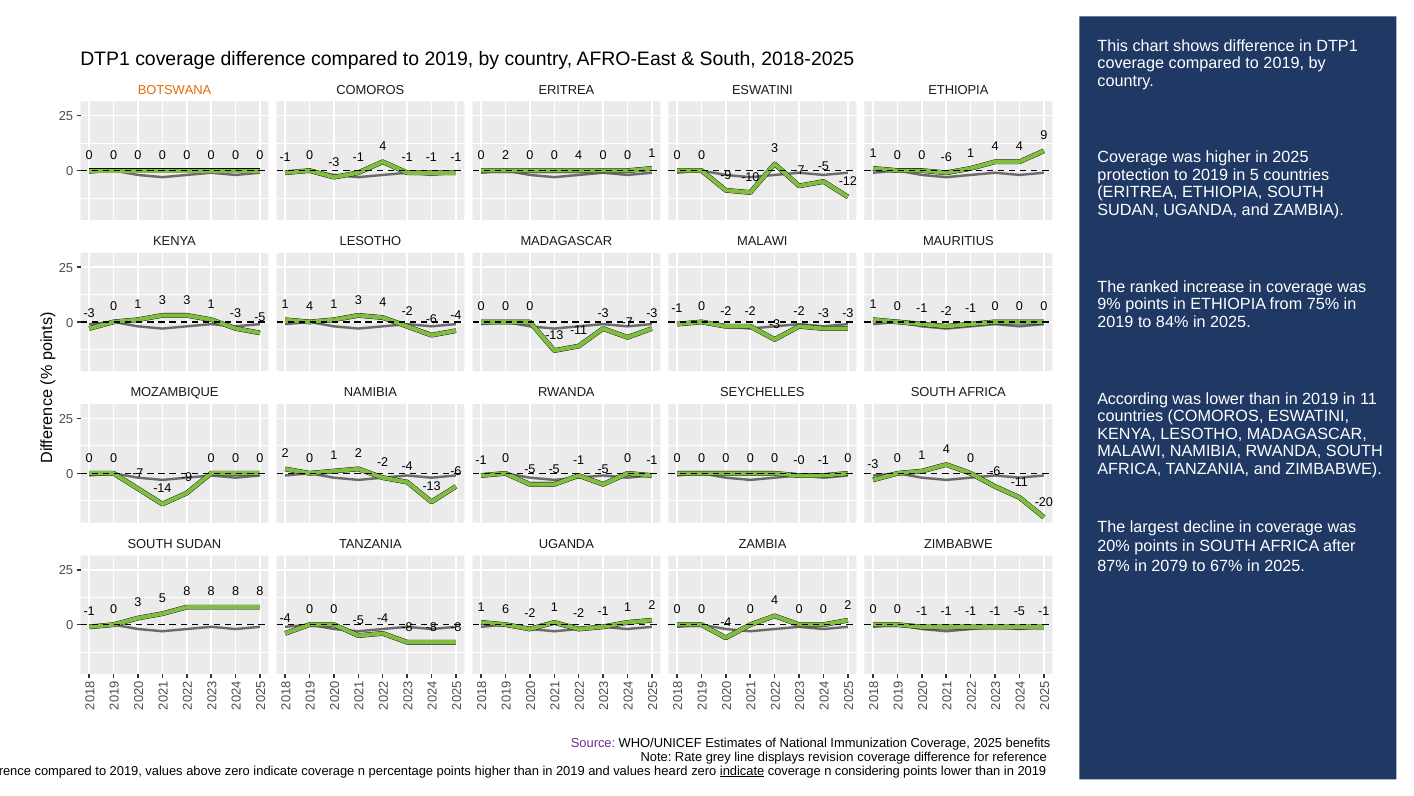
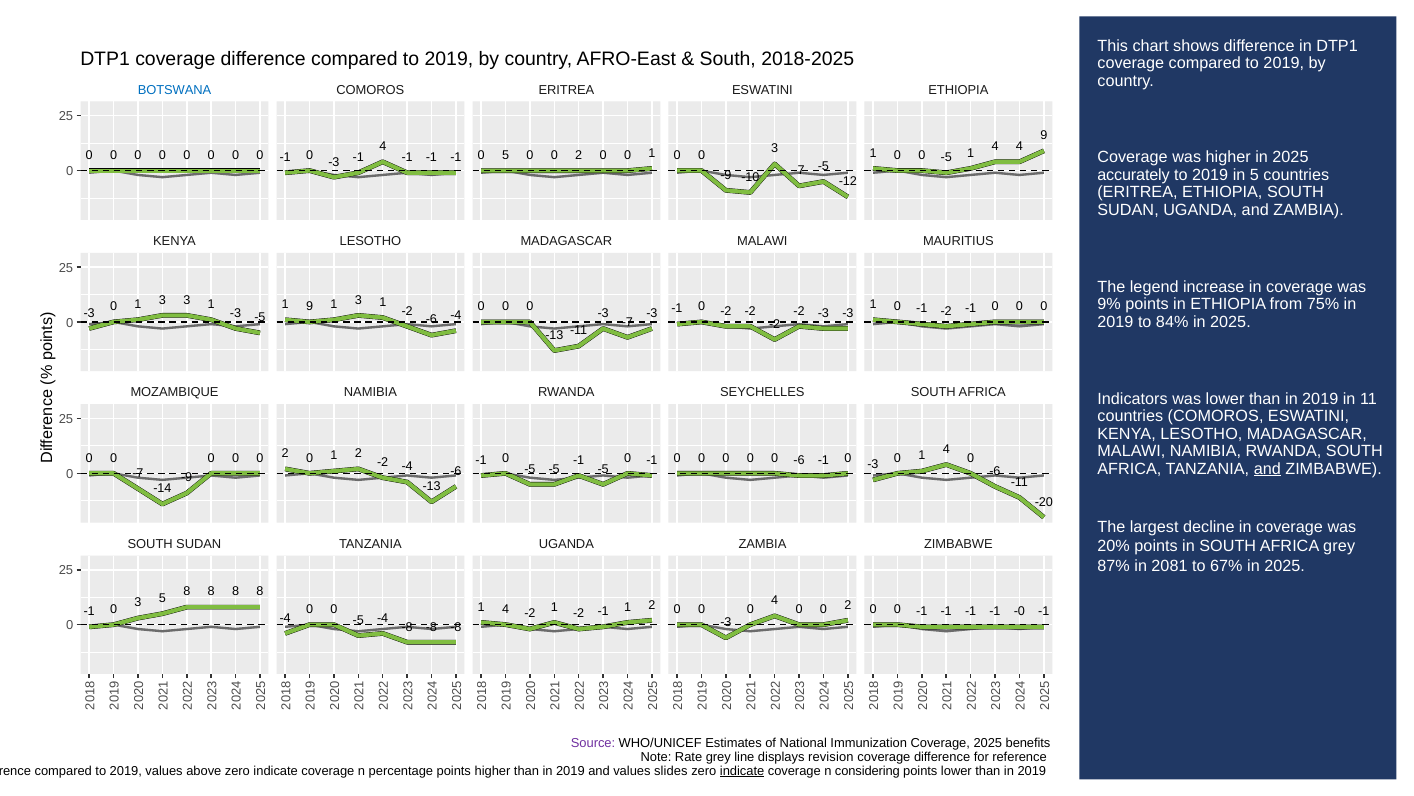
BOTSWANA colour: orange -> blue
1 0 0 -6: -6 -> -5
2 at (506, 155): 2 -> 5
4 at (579, 155): 4 -> 2
protection: protection -> accurately
ranked: ranked -> legend
4 at (310, 306): 4 -> 9
1 3 4: 4 -> 1
-3 at (775, 324): -3 -> -2
According: According -> Indicators
0 0 -0: -0 -> -6
and at (1267, 468) underline: none -> present
AFRICA after: after -> grey
2079: 2079 -> 2081
6 at (506, 609): 6 -> 4
-1 -1 -5: -5 -> -0
-4 at (726, 622): -4 -> -3
heard: heard -> slides
